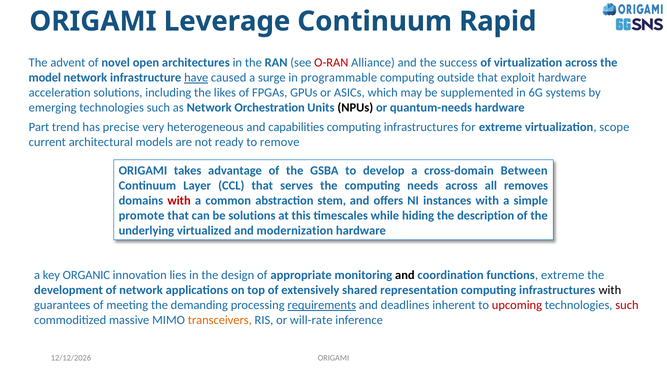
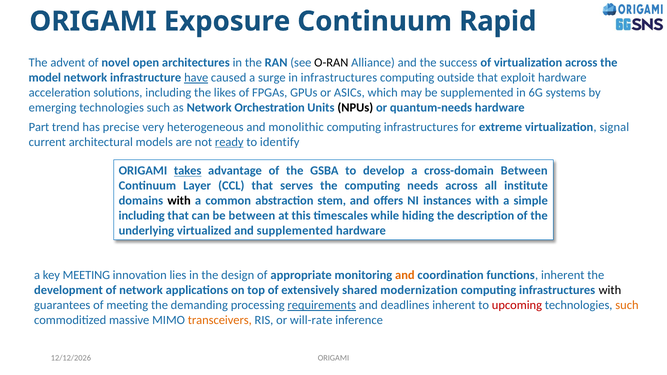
Leverage: Leverage -> Exposure
O-RAN colour: red -> black
in programmable: programmable -> infrastructures
capabilities: capabilities -> monolithic
scope: scope -> signal
ready underline: none -> present
remove: remove -> identify
takes underline: none -> present
removes: removes -> institute
with at (179, 201) colour: red -> black
promote at (142, 216): promote -> including
be solutions: solutions -> between
and modernization: modernization -> supplemented
key ORGANIC: ORGANIC -> MEETING
and at (405, 275) colour: black -> orange
functions extreme: extreme -> inherent
representation: representation -> modernization
such at (627, 305) colour: red -> orange
